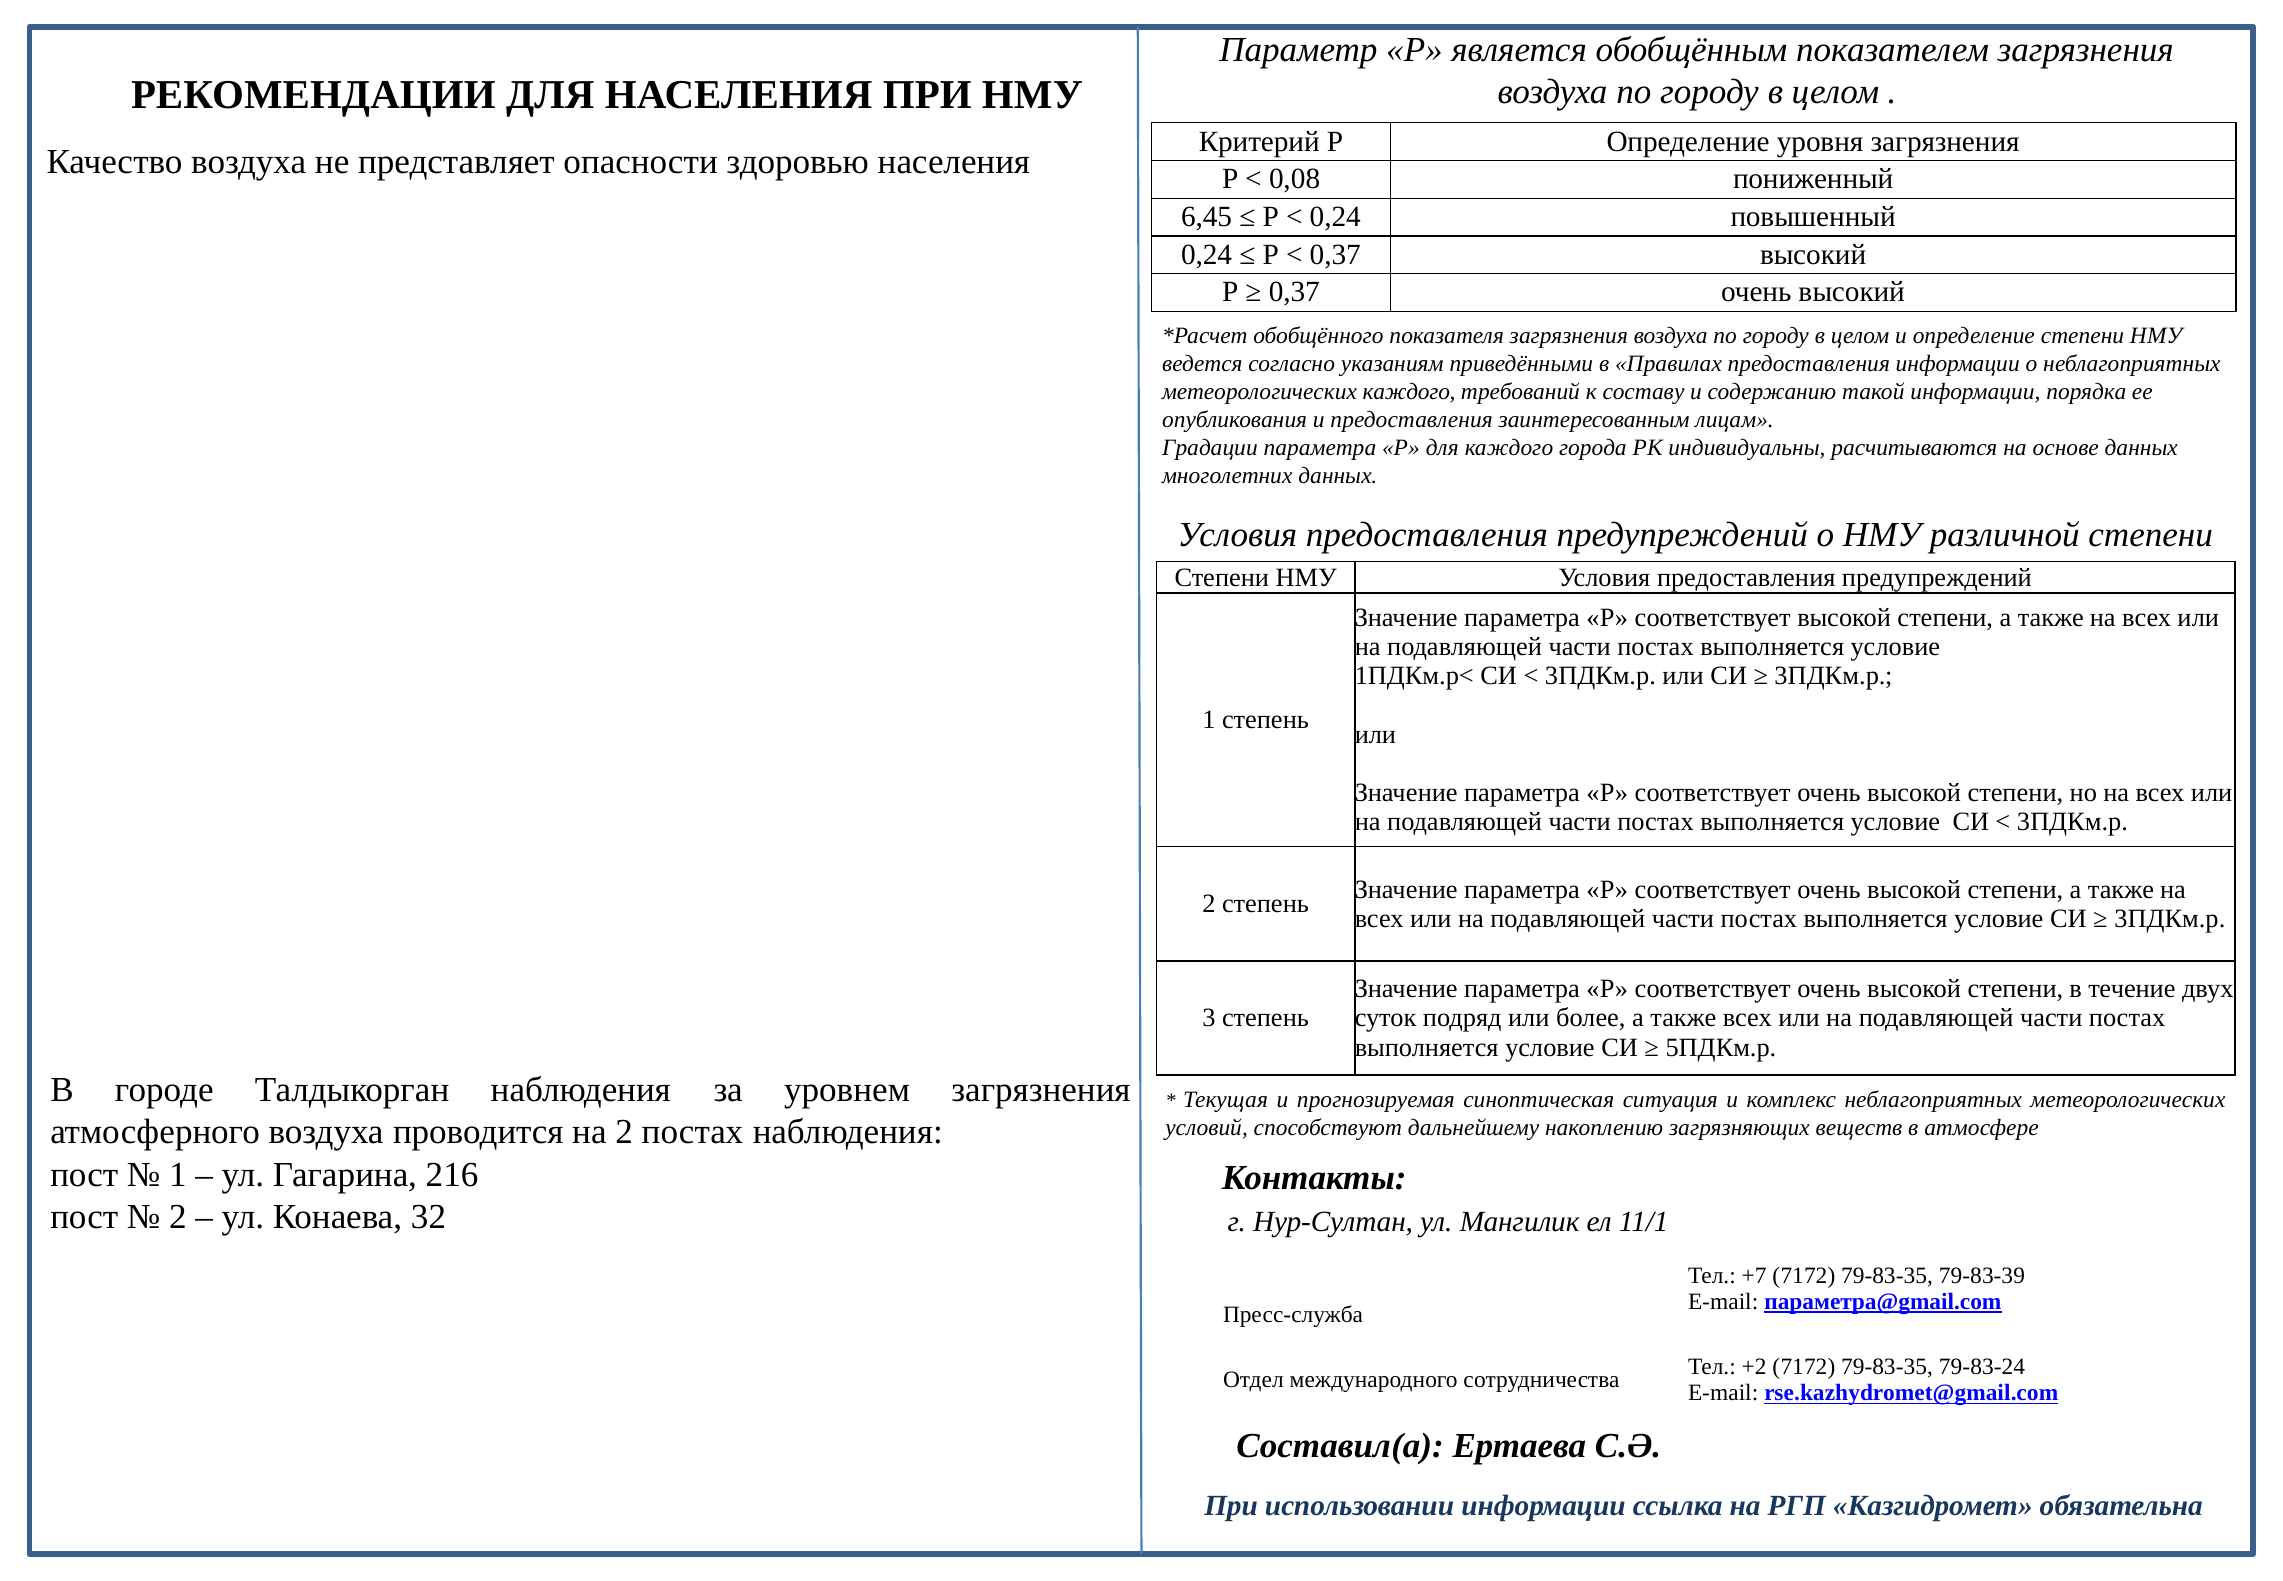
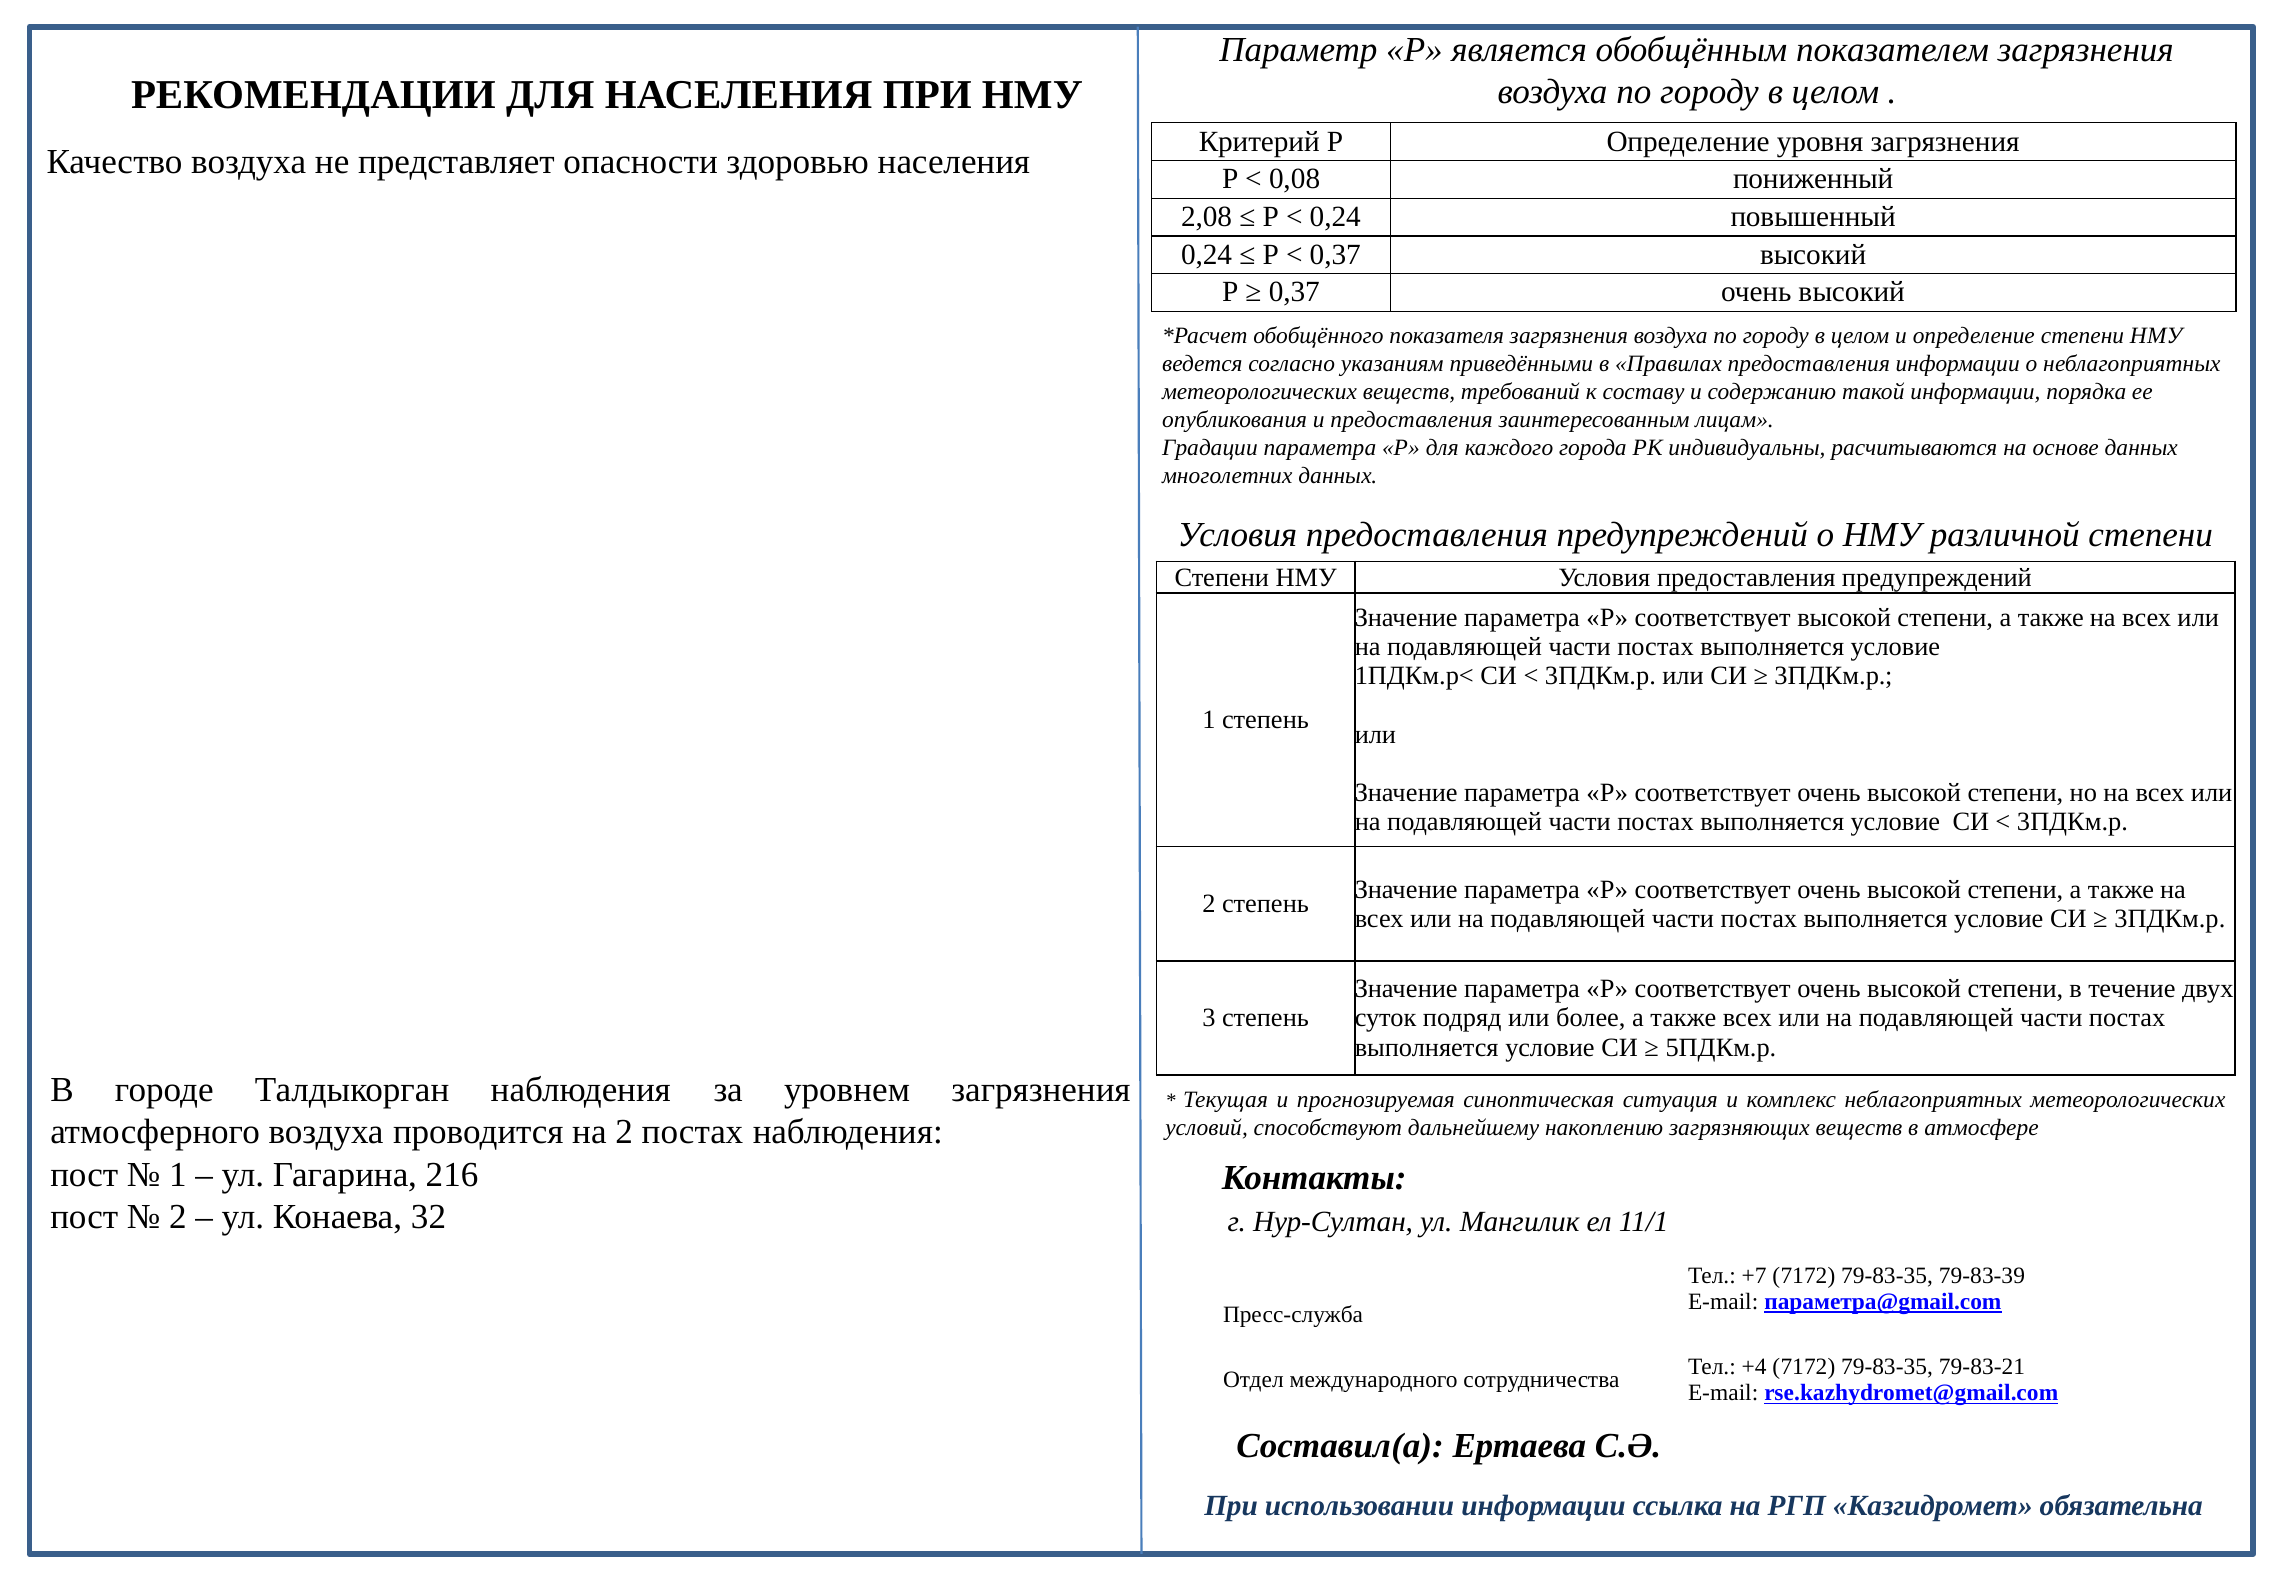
6,45: 6,45 -> 2,08
метеорологических каждого: каждого -> веществ
+2: +2 -> +4
79-83-24: 79-83-24 -> 79-83-21
